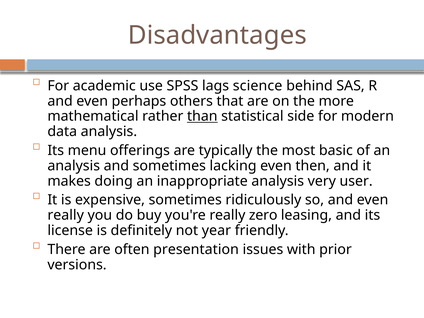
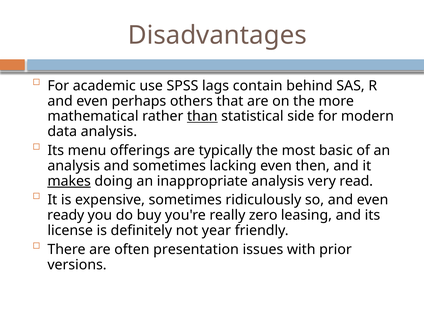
science: science -> contain
makes underline: none -> present
user: user -> read
really at (66, 215): really -> ready
